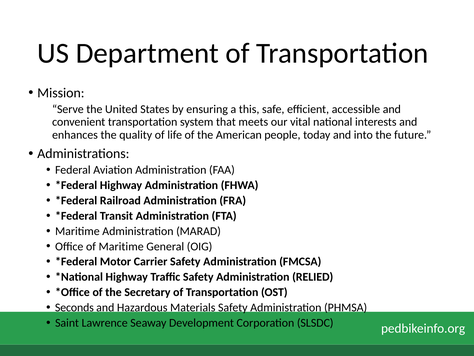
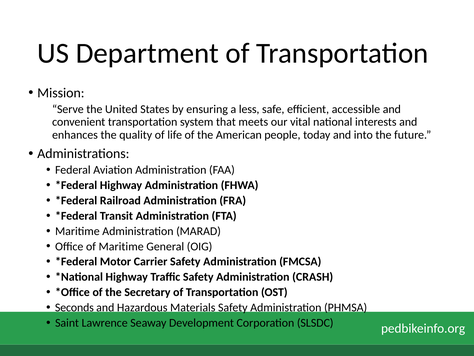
this: this -> less
RELIED: RELIED -> CRASH
